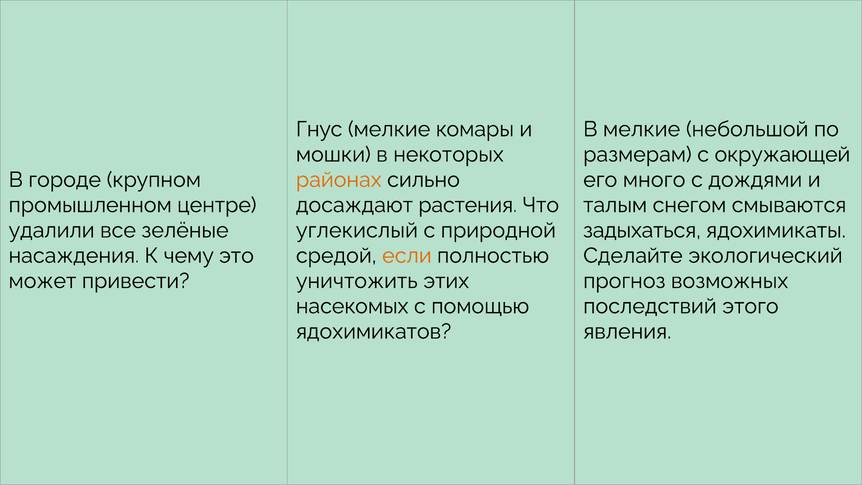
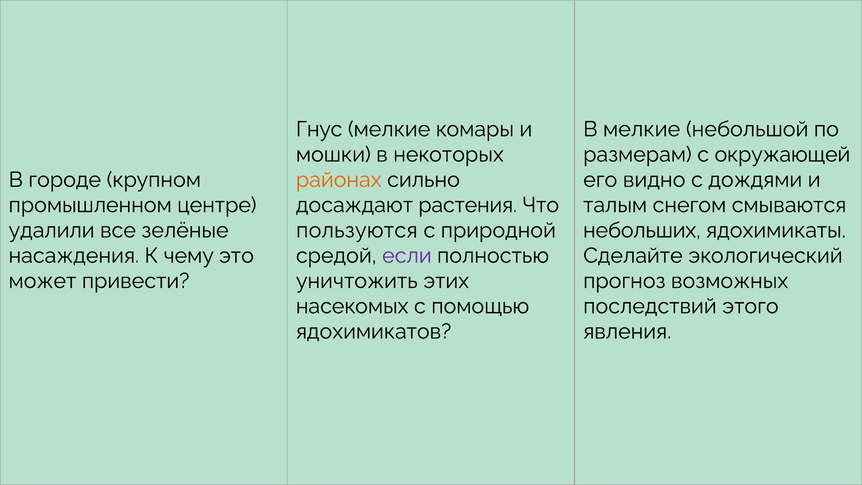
много: много -> видно
углекислый: углекислый -> пользуются
задыхаться: задыхаться -> небольших
если colour: orange -> purple
